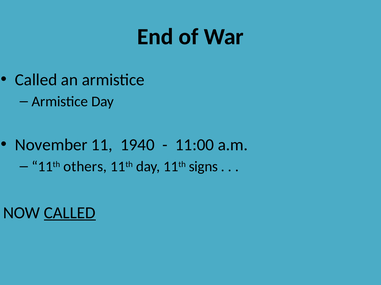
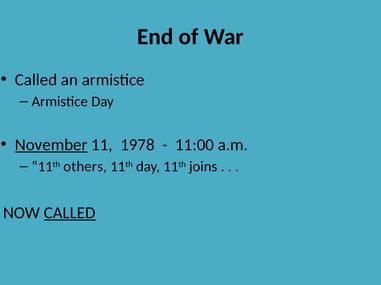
November underline: none -> present
1940: 1940 -> 1978
signs: signs -> joins
